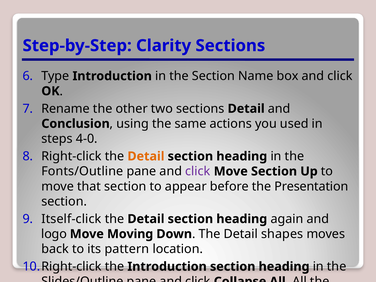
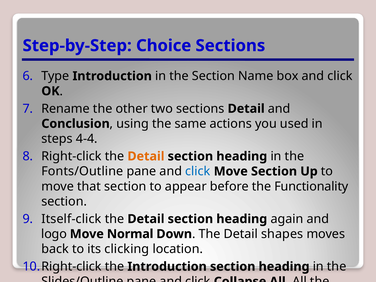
Clarity: Clarity -> Choice
4-0: 4-0 -> 4-4
click at (198, 171) colour: purple -> blue
Presentation: Presentation -> Functionality
Moving: Moving -> Normal
pattern: pattern -> clicking
